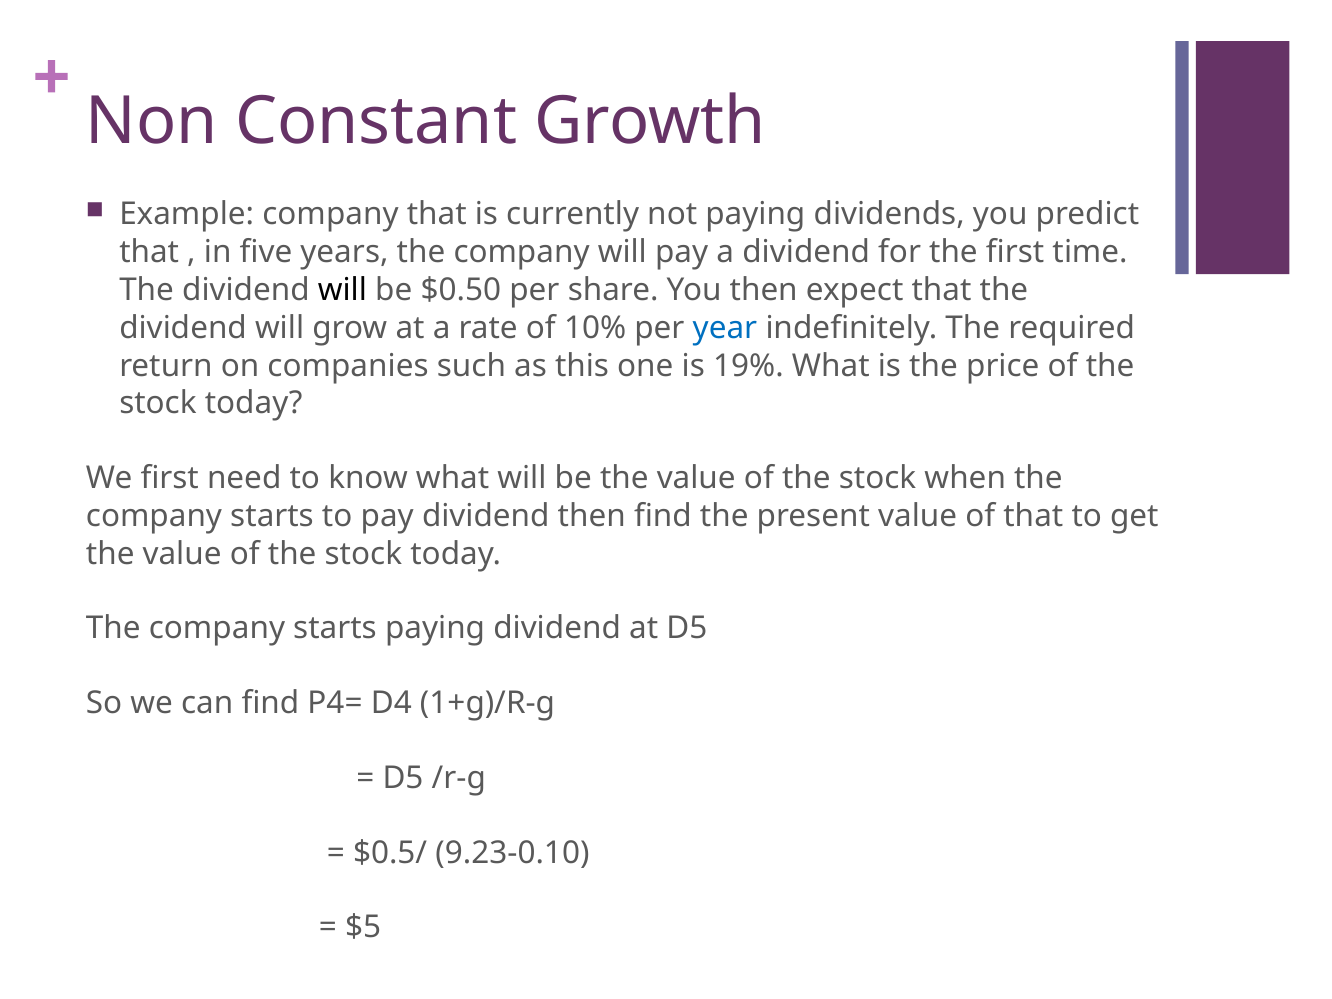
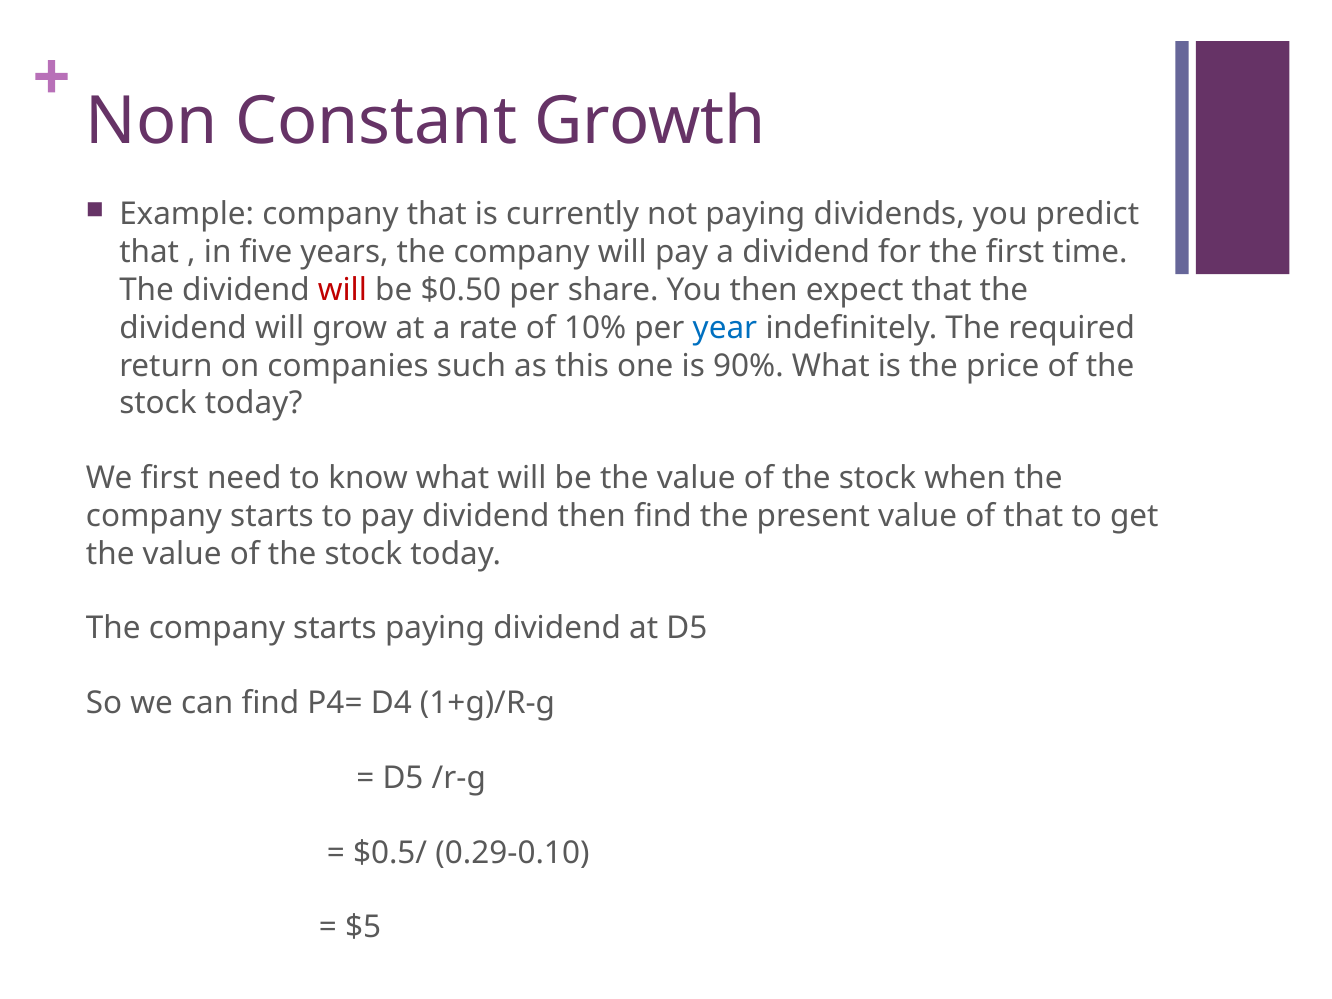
will at (342, 290) colour: black -> red
19%: 19% -> 90%
9.23-0.10: 9.23-0.10 -> 0.29-0.10
